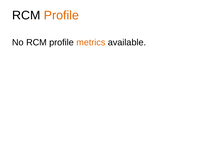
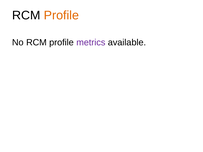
metrics colour: orange -> purple
